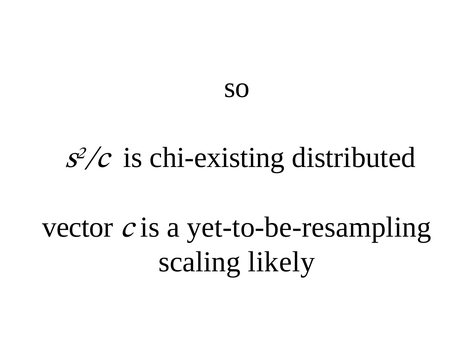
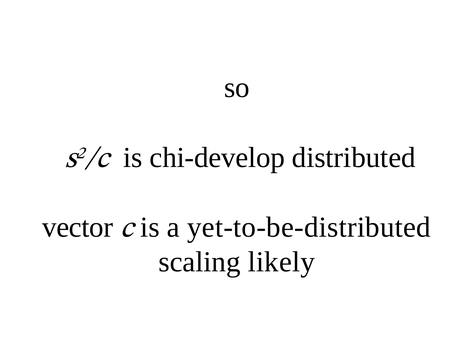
chi-existing: chi-existing -> chi-develop
yet-to-be-resampling: yet-to-be-resampling -> yet-to-be-distributed
